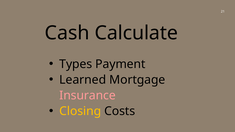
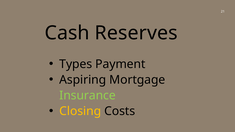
Calculate: Calculate -> Reserves
Learned: Learned -> Aspiring
Insurance colour: pink -> light green
